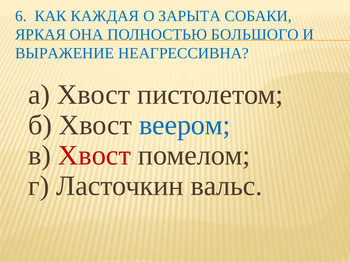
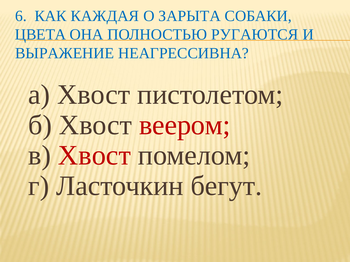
ЯРКАЯ: ЯРКАЯ -> ЦВЕТА
БОЛЬШОГО: БОЛЬШОГО -> РУГАЮТСЯ
веером colour: blue -> red
вальс: вальс -> бегут
